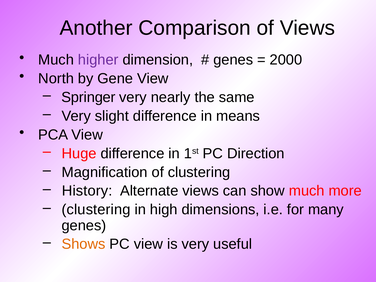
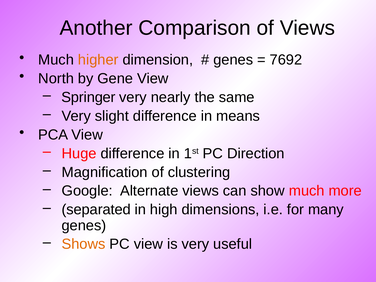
higher colour: purple -> orange
2000: 2000 -> 7692
History: History -> Google
clustering at (96, 210): clustering -> separated
